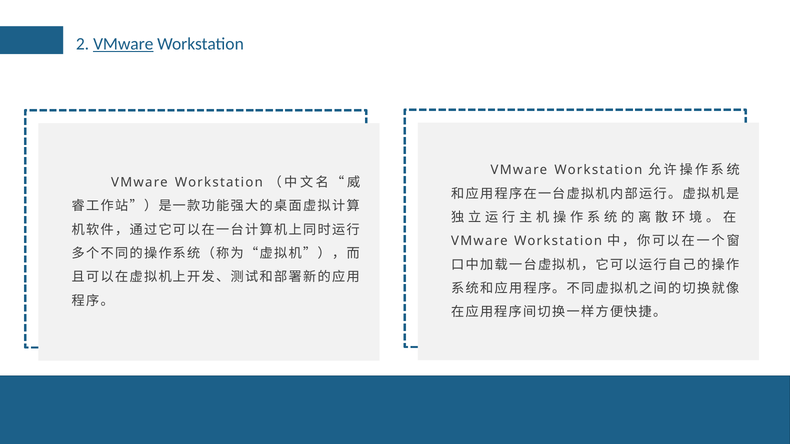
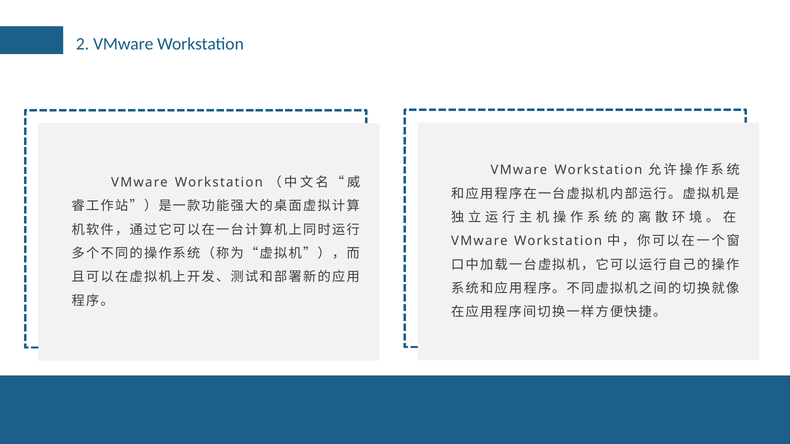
VMware at (123, 44) underline: present -> none
